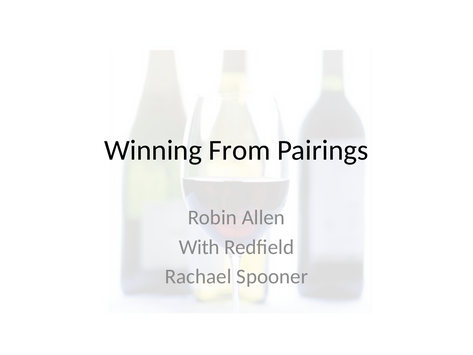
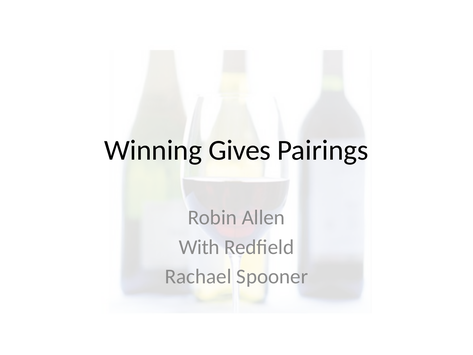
From: From -> Gives
